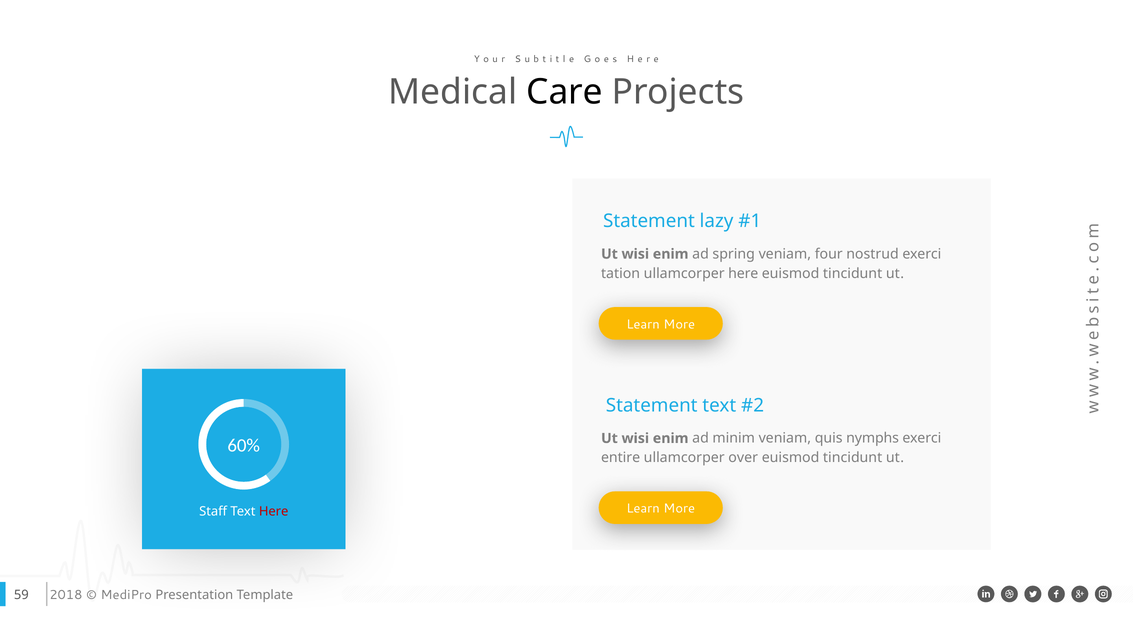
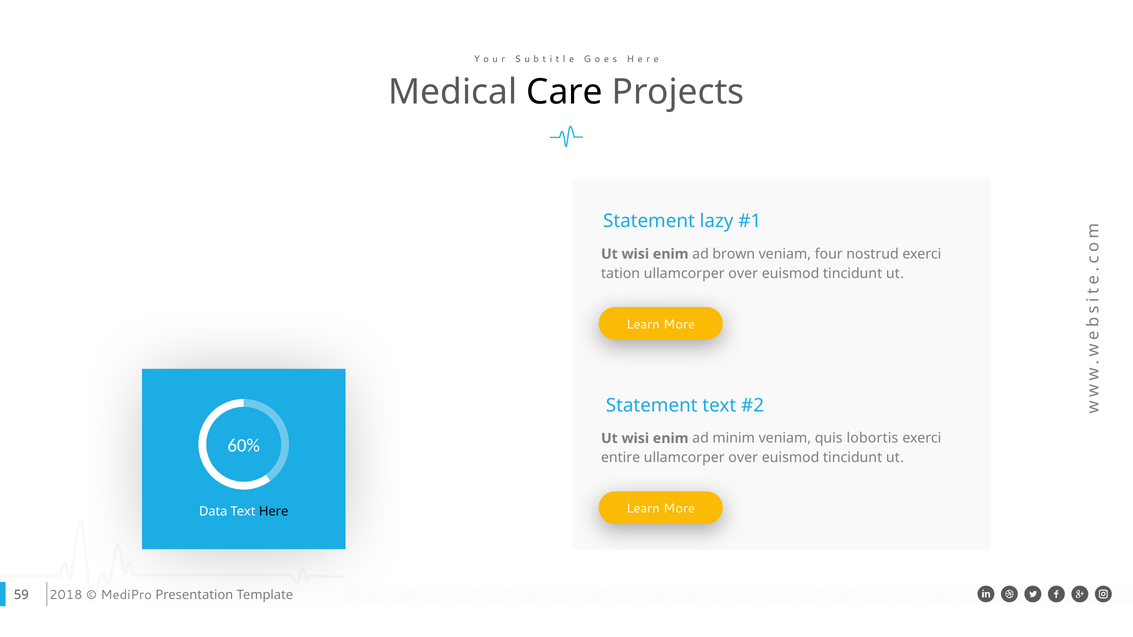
spring: spring -> brown
tation ullamcorper here: here -> over
nymphs: nymphs -> lobortis
Staff: Staff -> Data
Here at (274, 512) colour: red -> black
